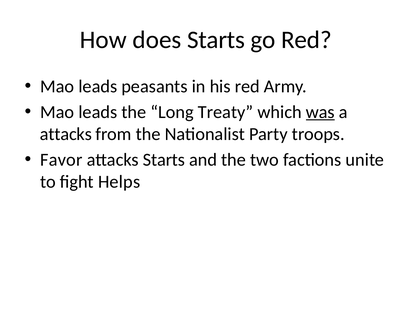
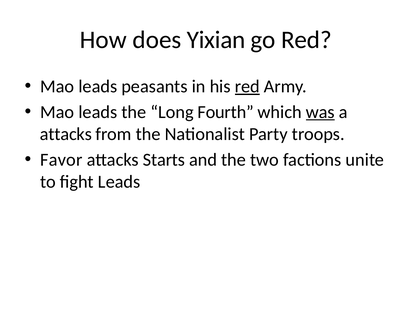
does Starts: Starts -> Yixian
red at (247, 86) underline: none -> present
Treaty: Treaty -> Fourth
fight Helps: Helps -> Leads
